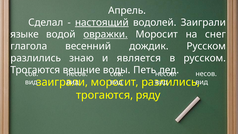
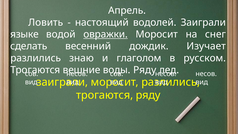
Сделал: Сделал -> Ловить
настоящий underline: present -> none
глагола: глагола -> сделать
дождик Русском: Русском -> Изучает
является: является -> глаголом
Петь at (145, 70): Петь -> Ряду
